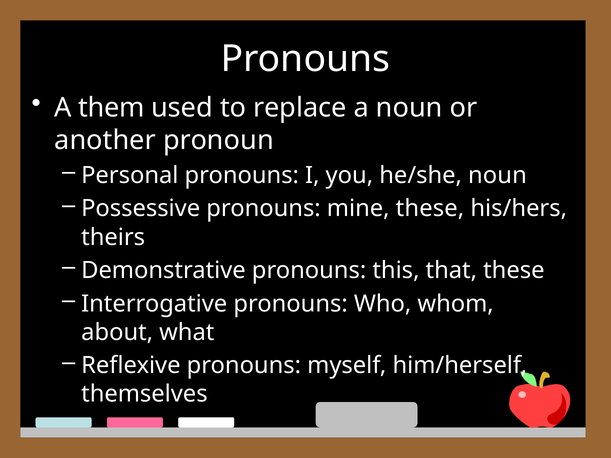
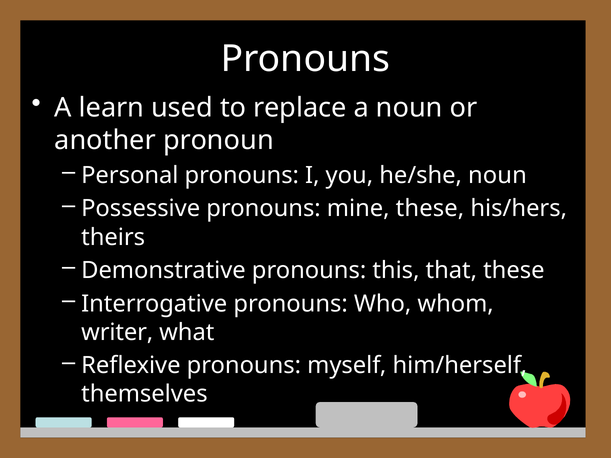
them: them -> learn
about: about -> writer
